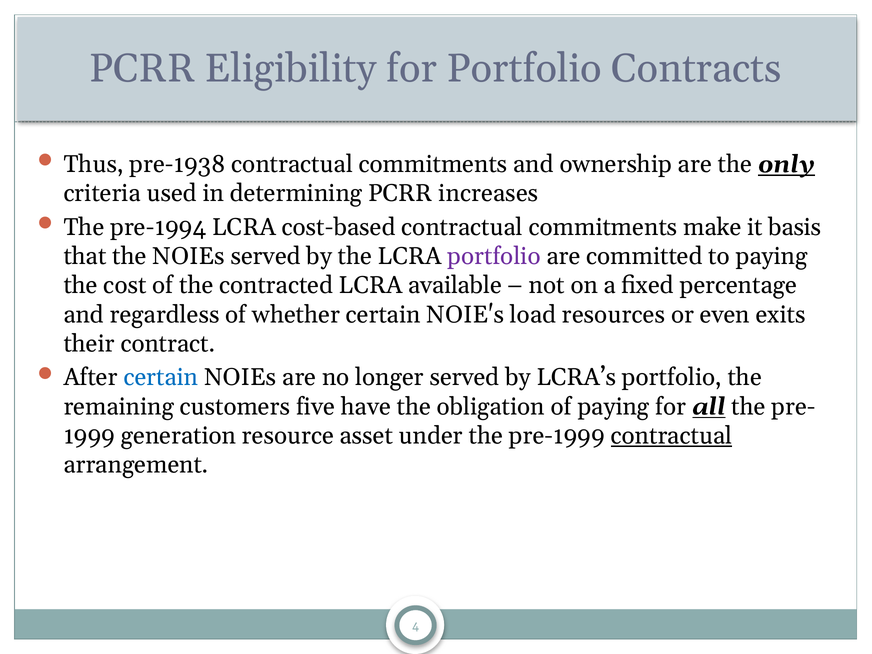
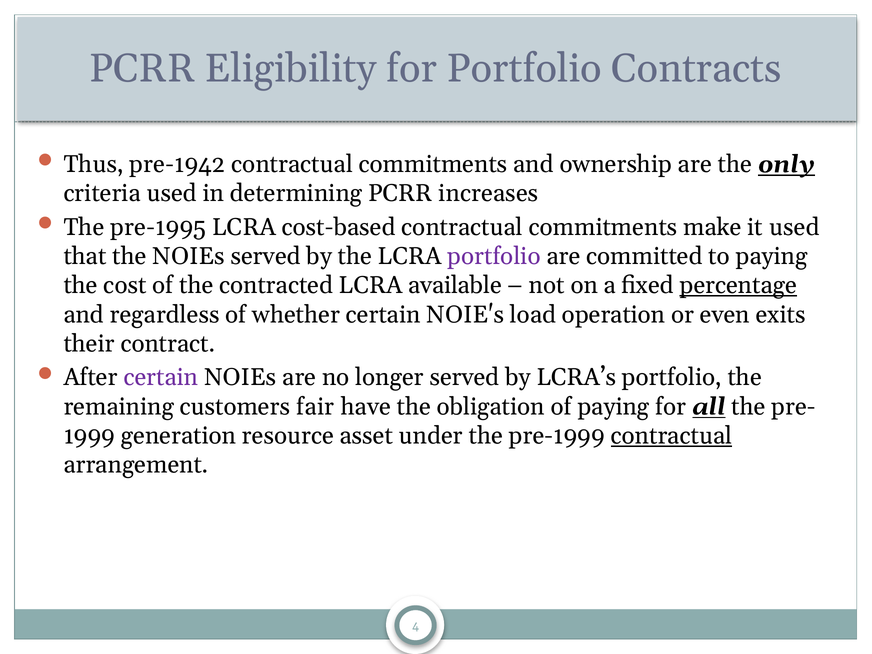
pre-1938: pre-1938 -> pre-1942
pre-1994: pre-1994 -> pre-1995
it basis: basis -> used
percentage underline: none -> present
resources: resources -> operation
certain at (161, 378) colour: blue -> purple
five: five -> fair
